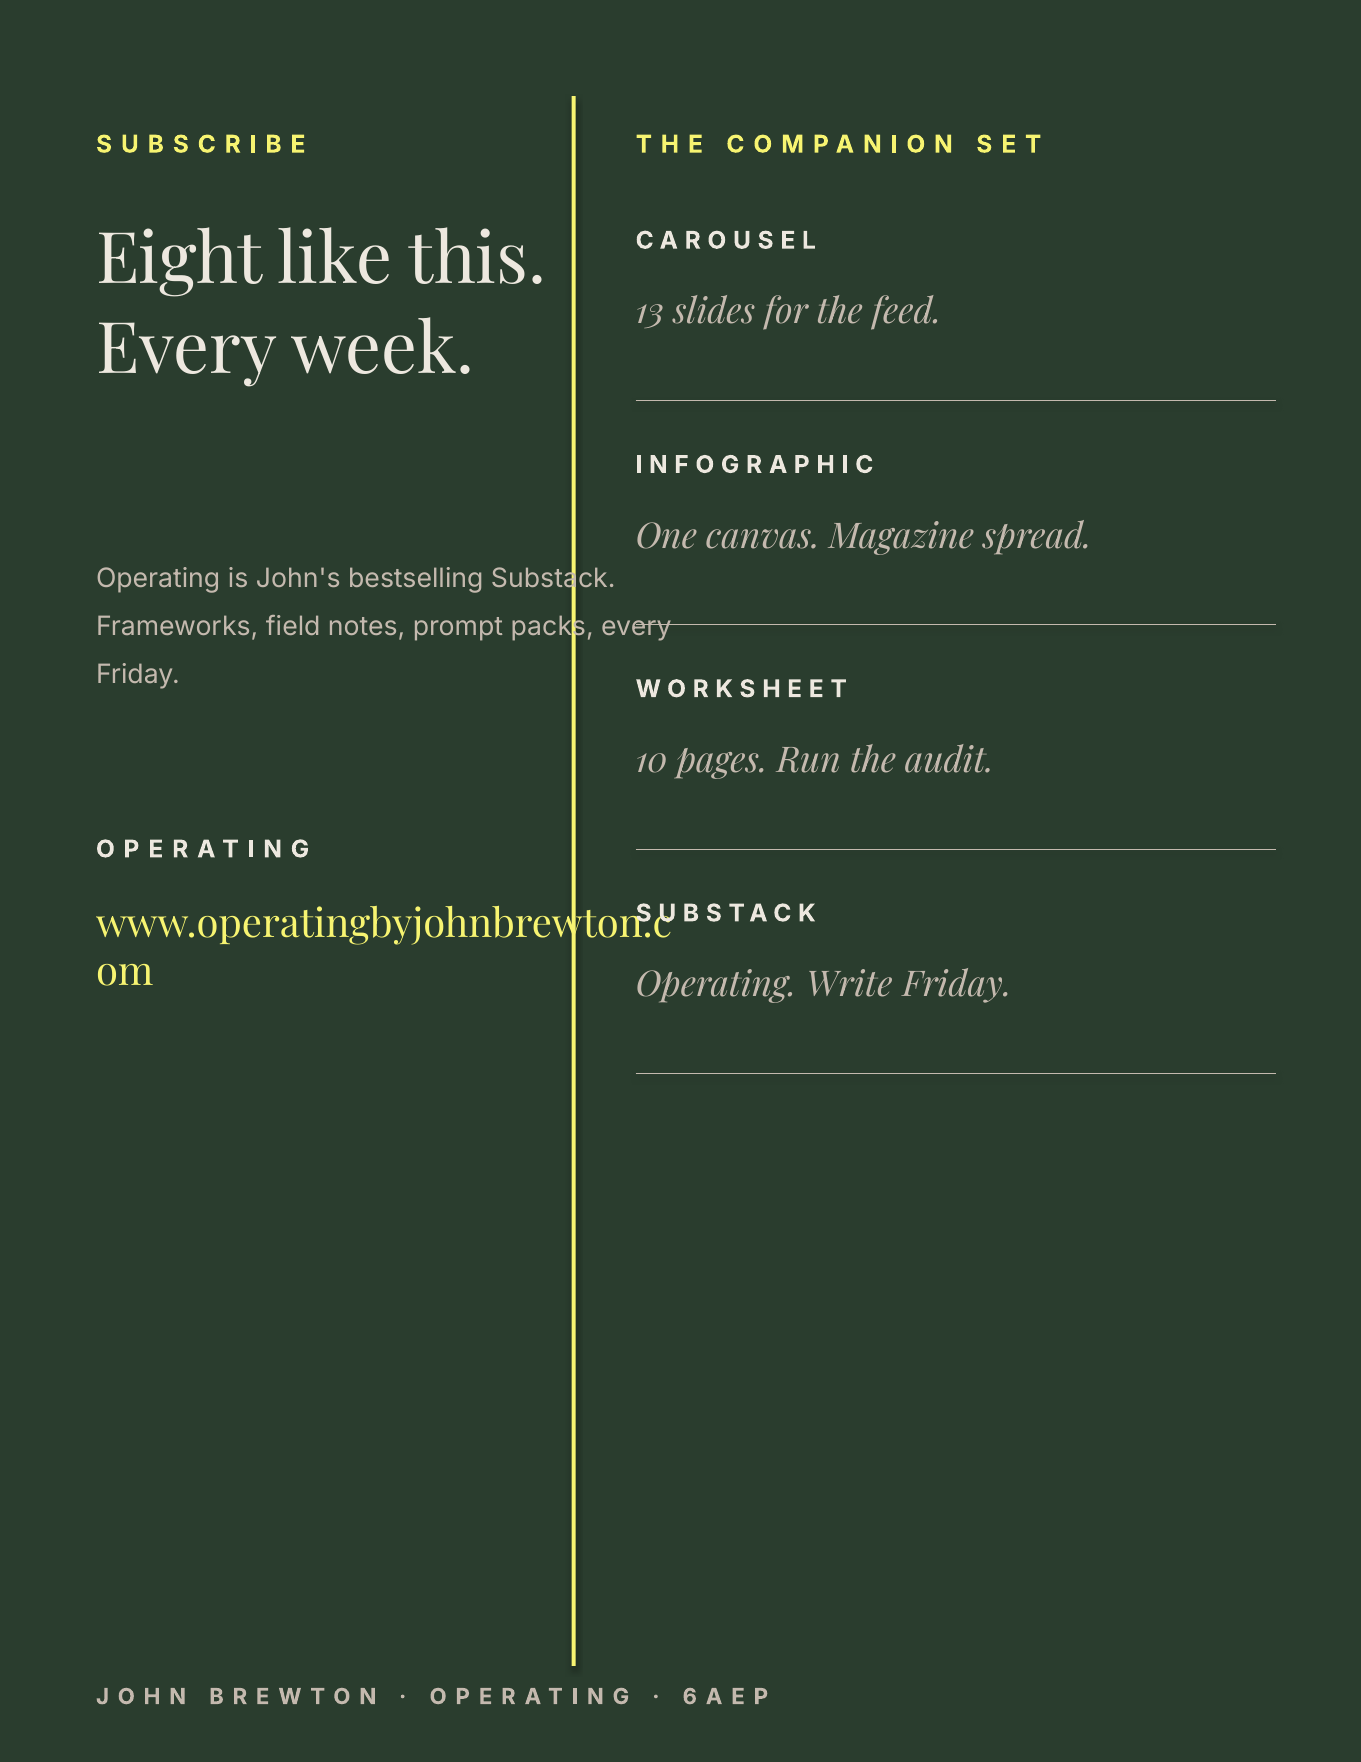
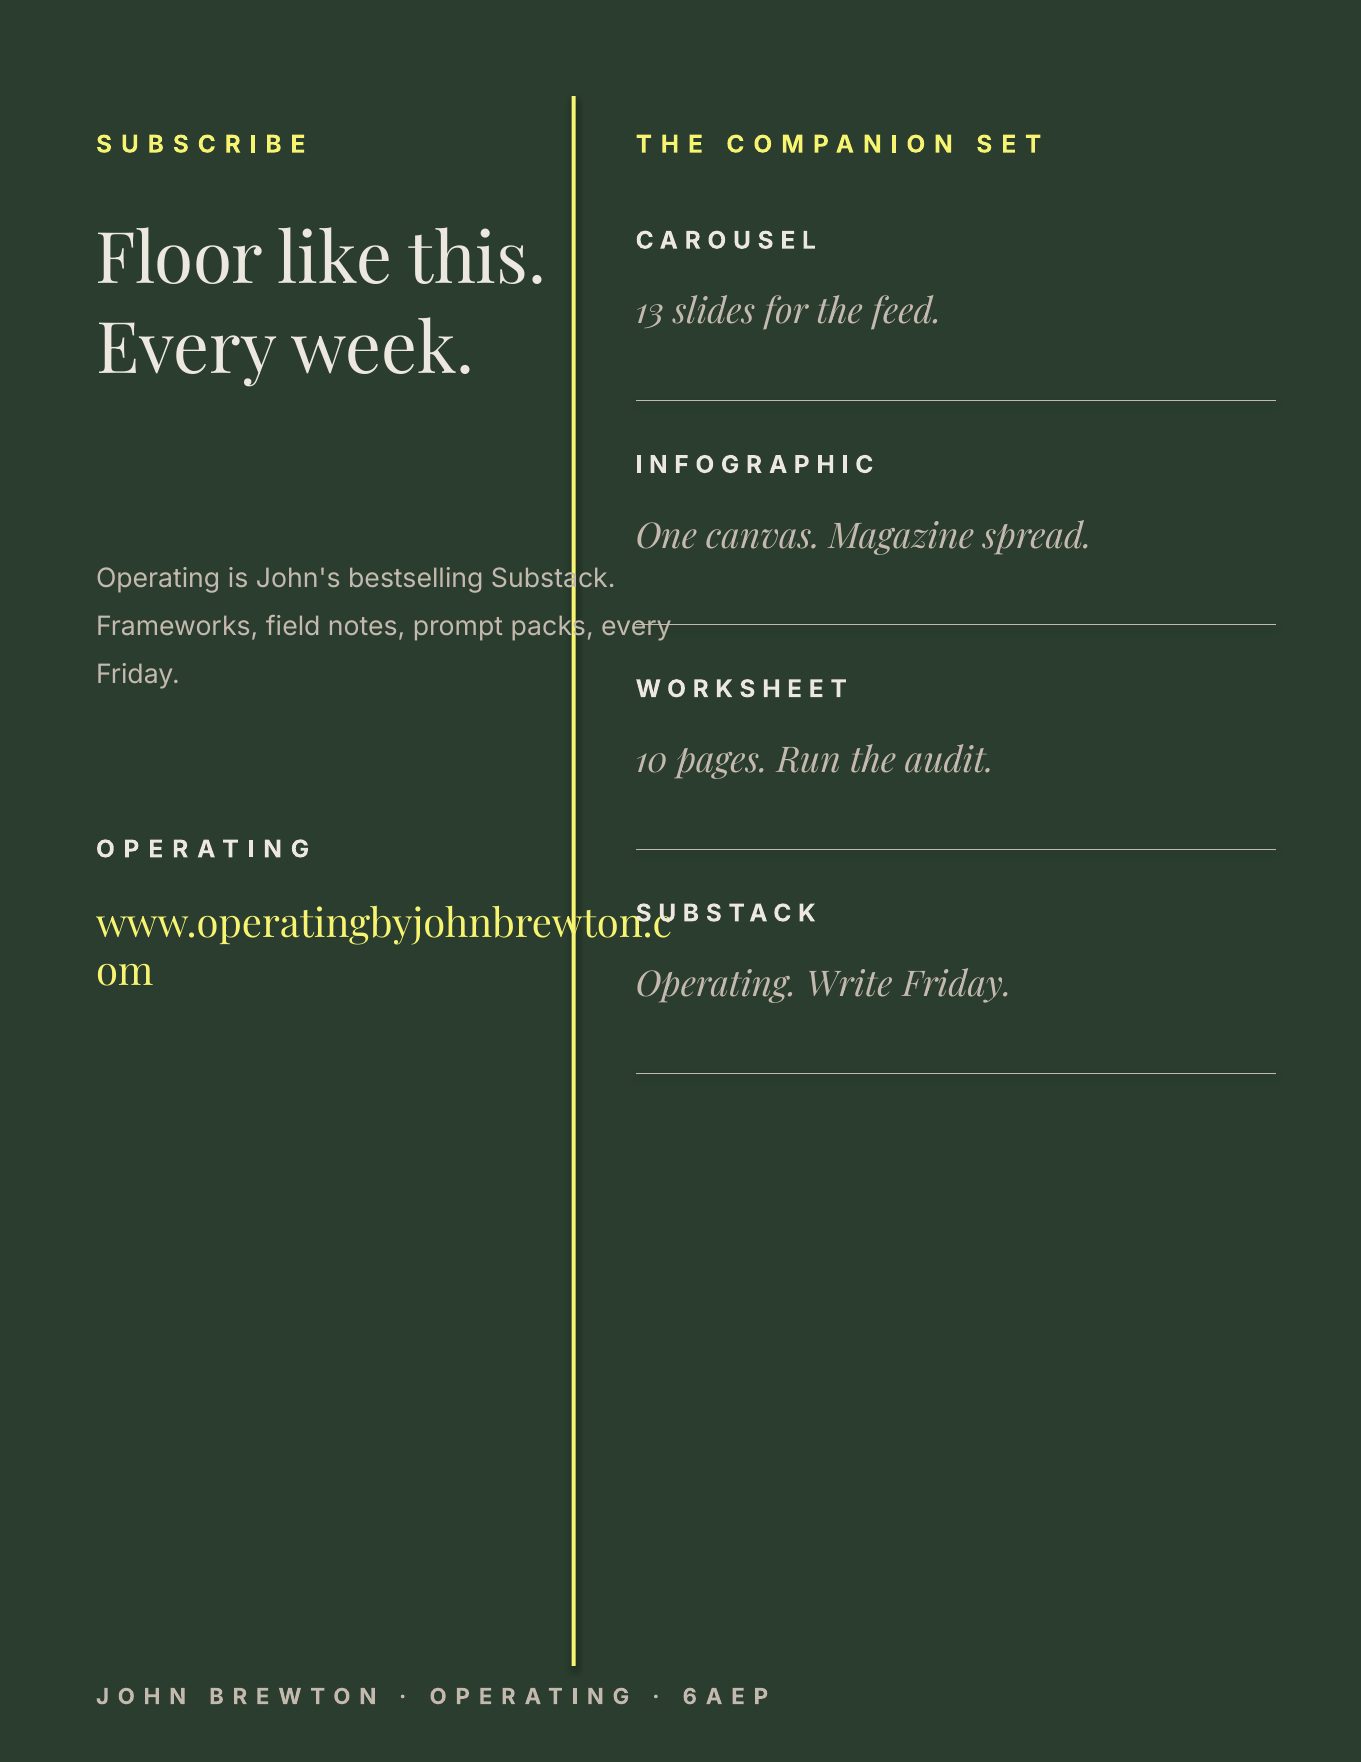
Eight: Eight -> Floor
